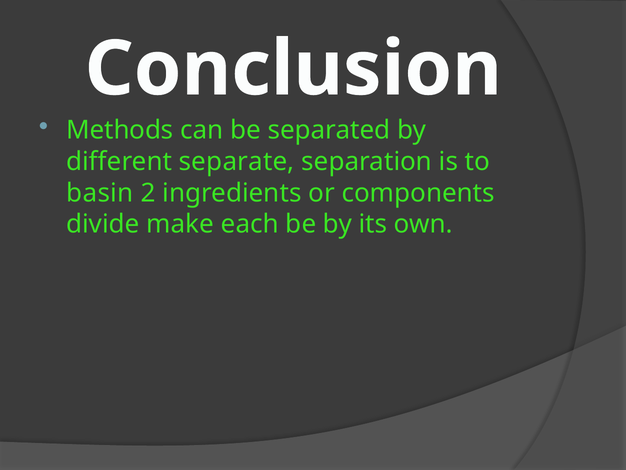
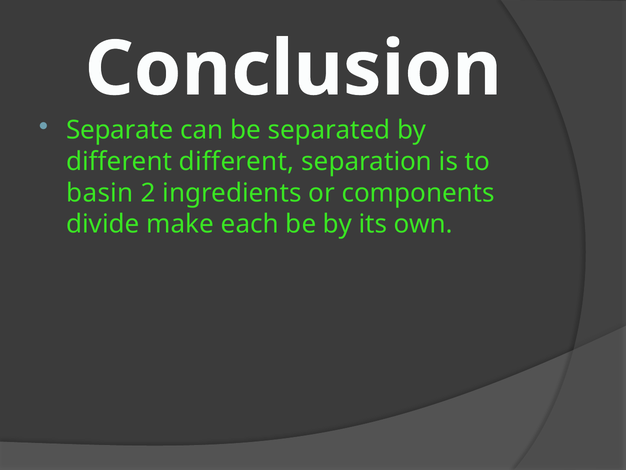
Methods: Methods -> Separate
different separate: separate -> different
